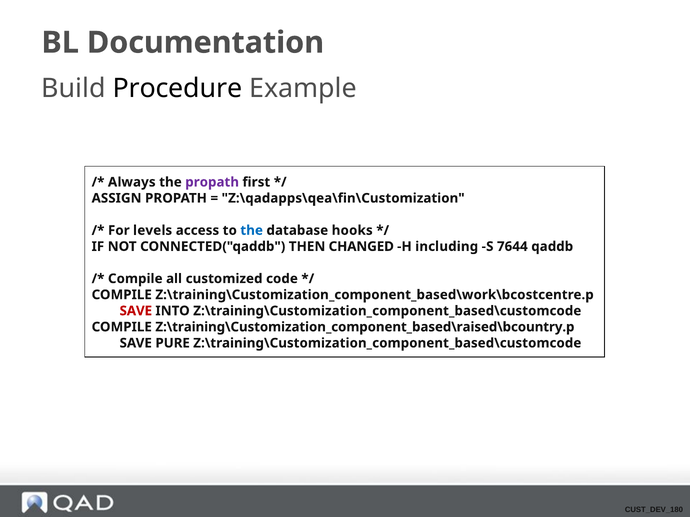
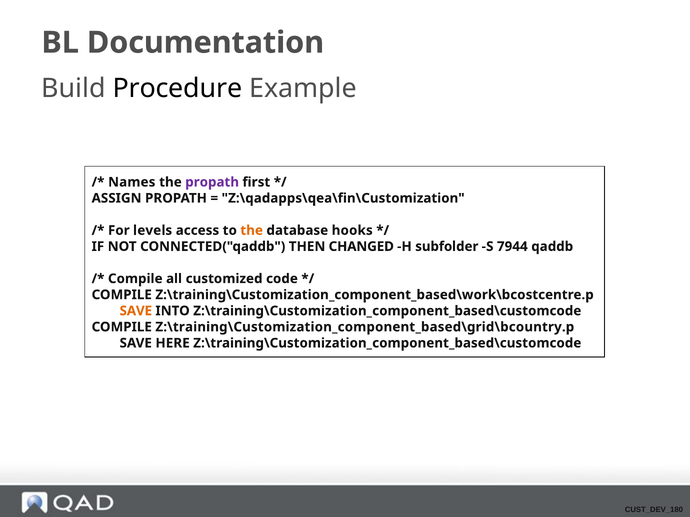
Always: Always -> Names
the at (252, 231) colour: blue -> orange
including: including -> subfolder
7644: 7644 -> 7944
SAVE at (136, 311) colour: red -> orange
Z:\training\Customization_component_based\raised\bcountry.p: Z:\training\Customization_component_based\raised\bcountry.p -> Z:\training\Customization_component_based\grid\bcountry.p
PURE: PURE -> HERE
